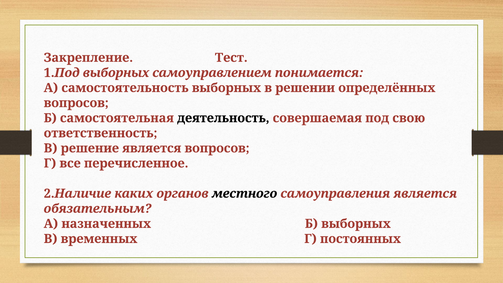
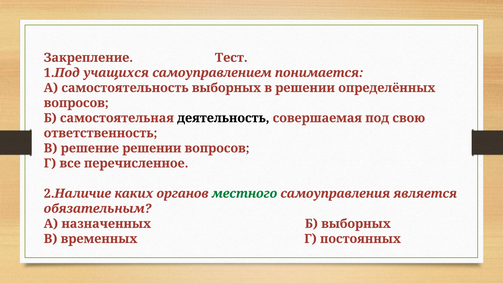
1.Под выборных: выборных -> учащихся
решение является: является -> решении
местного colour: black -> green
